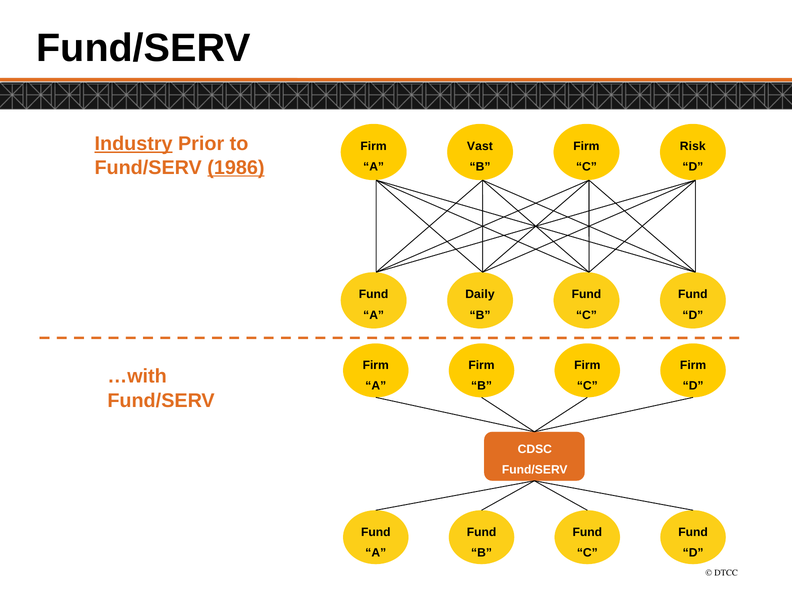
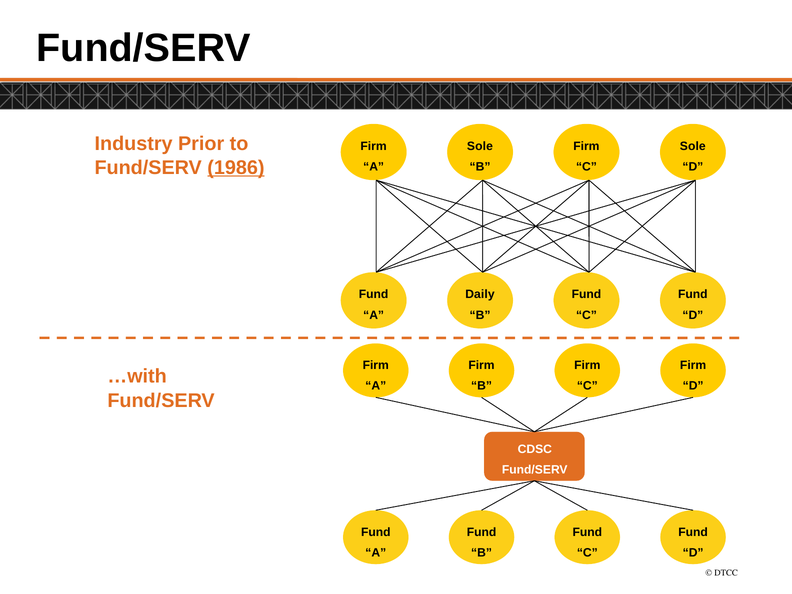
Industry underline: present -> none
Vast at (480, 146): Vast -> Sole
Risk at (693, 146): Risk -> Sole
